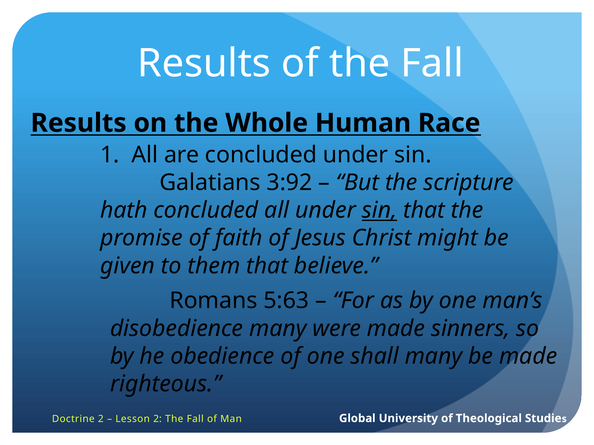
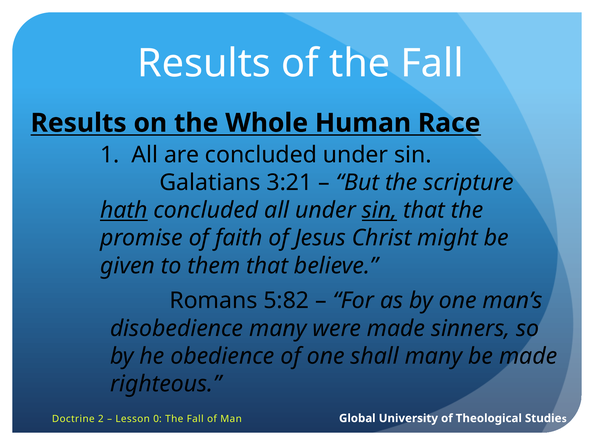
3:92: 3:92 -> 3:21
hath underline: none -> present
5:63: 5:63 -> 5:82
Lesson 2: 2 -> 0
